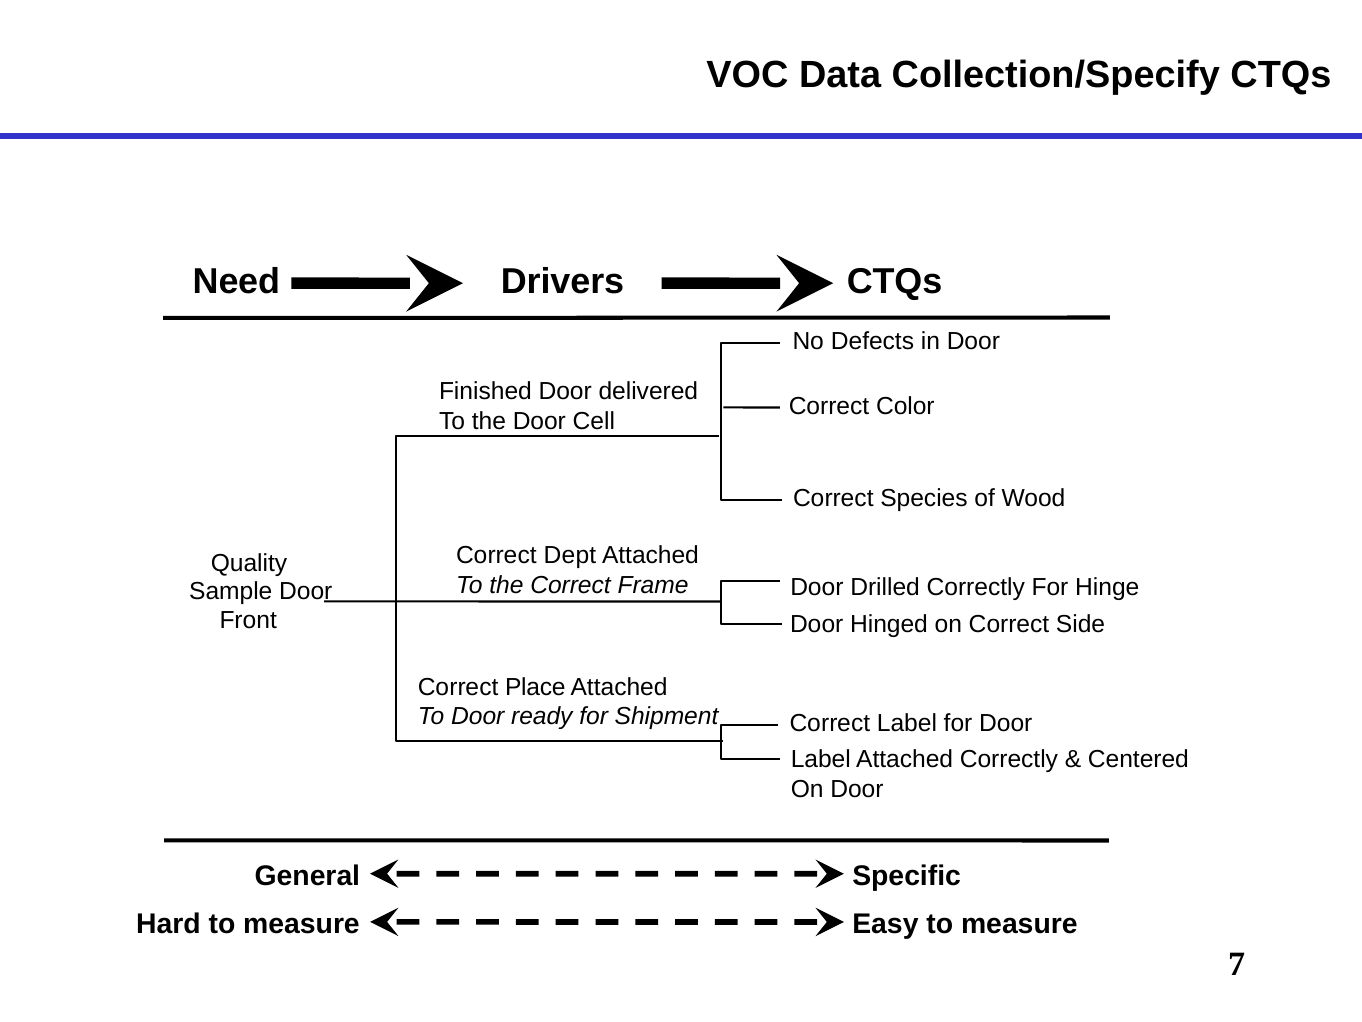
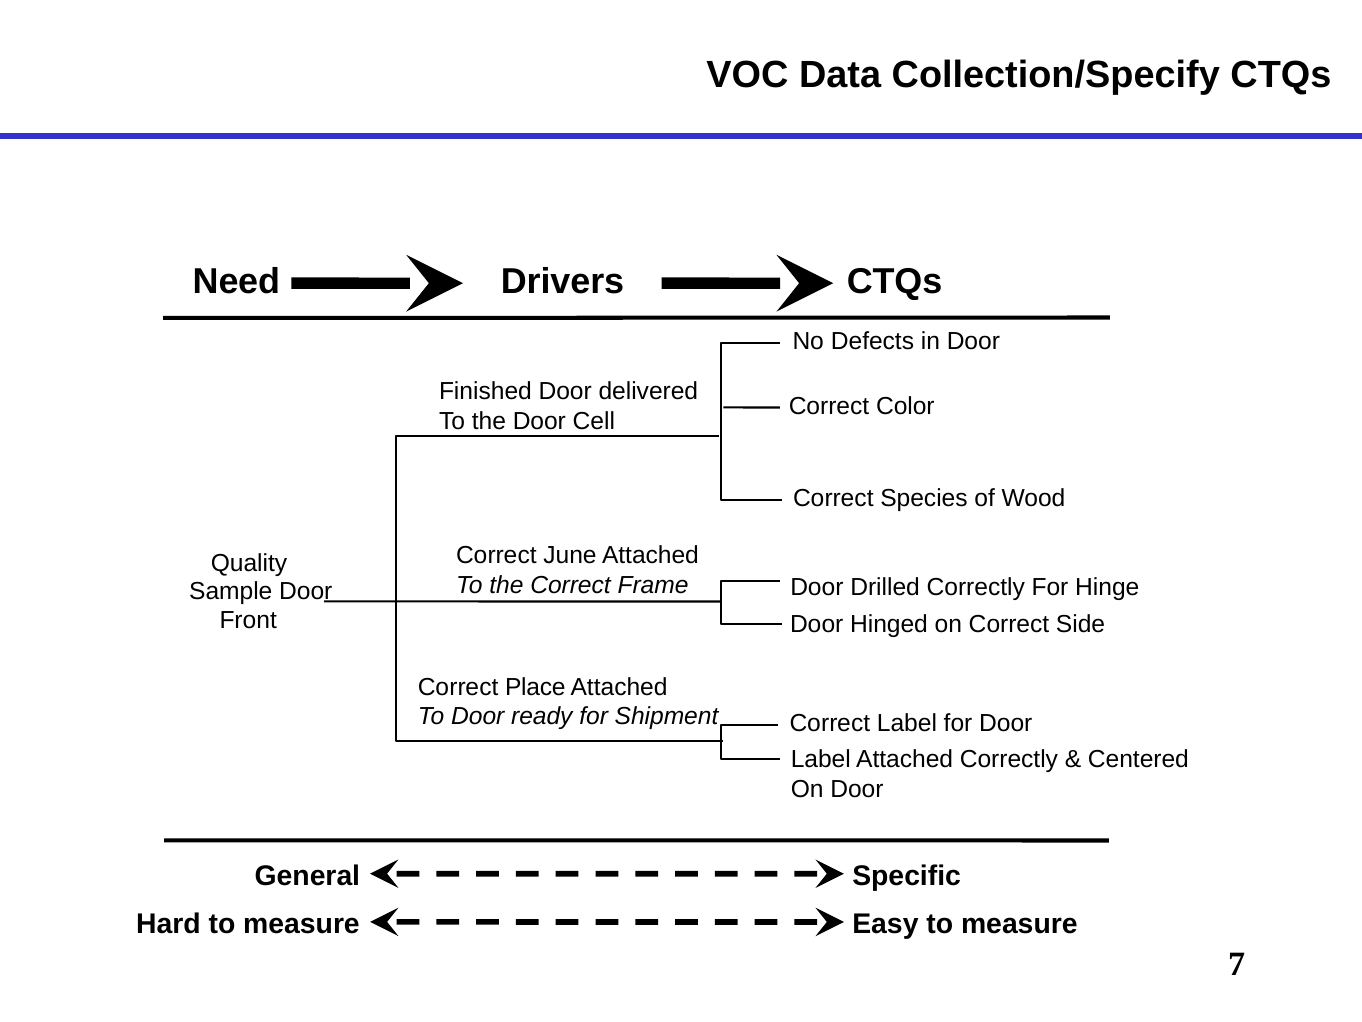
Dept: Dept -> June
